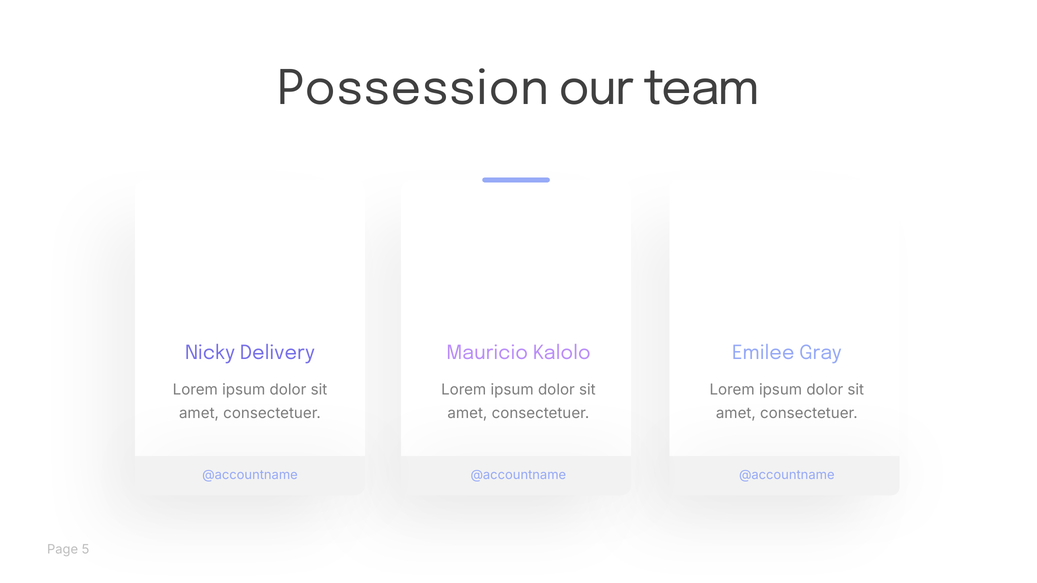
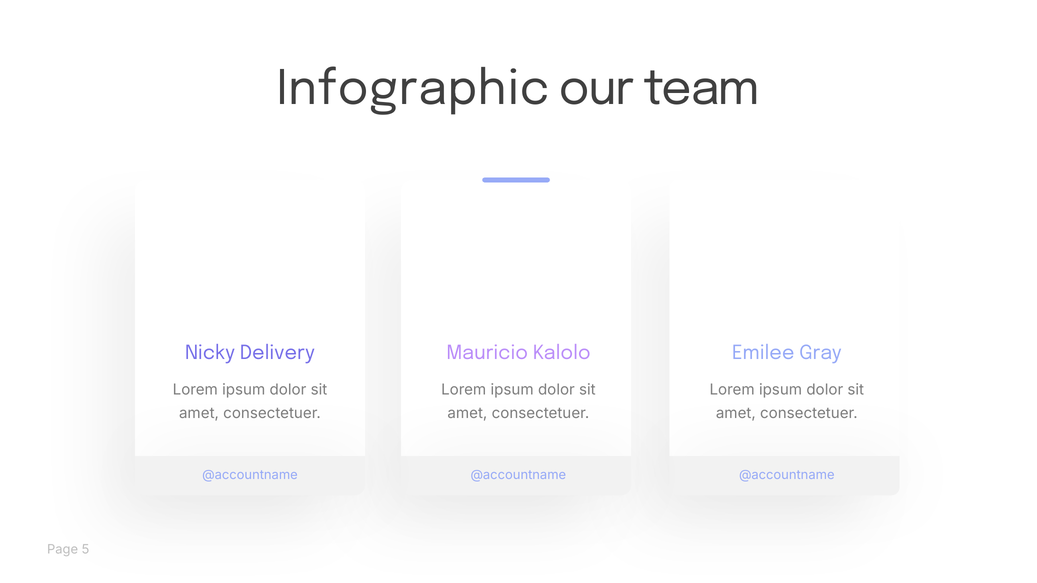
Possession: Possession -> Infographic
